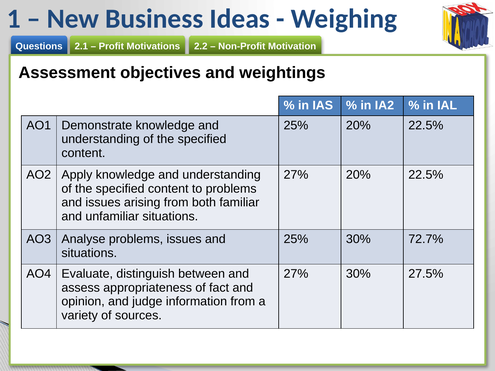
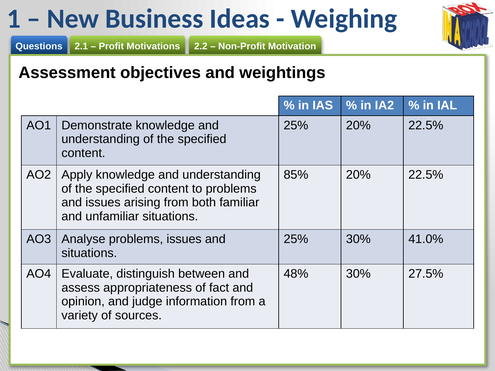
27% at (296, 175): 27% -> 85%
72.7%: 72.7% -> 41.0%
27% at (296, 274): 27% -> 48%
